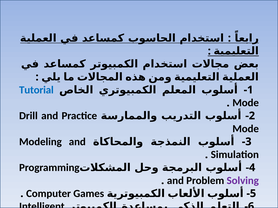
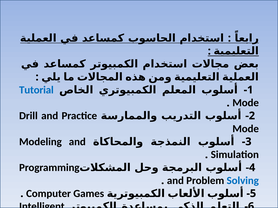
Solving colour: purple -> blue
